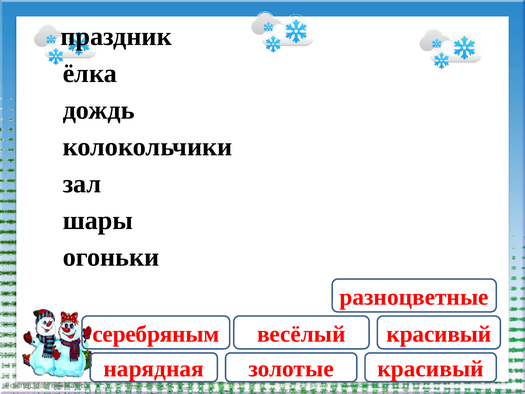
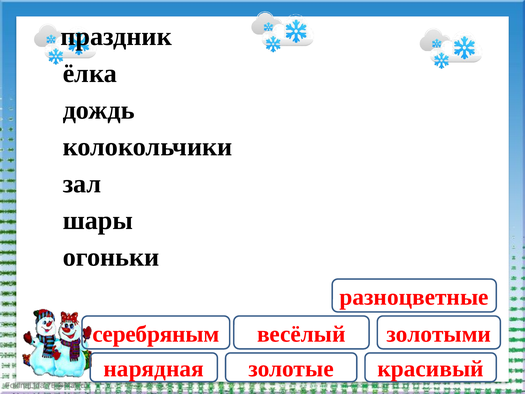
красивый at (439, 334): красивый -> золотыми
